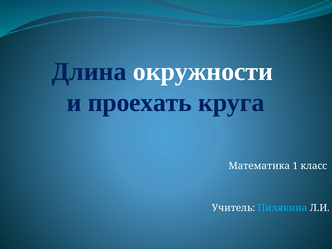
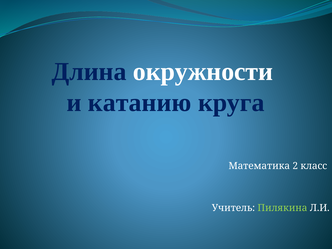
проехать: проехать -> катанию
1: 1 -> 2
Пилякина colour: light blue -> light green
